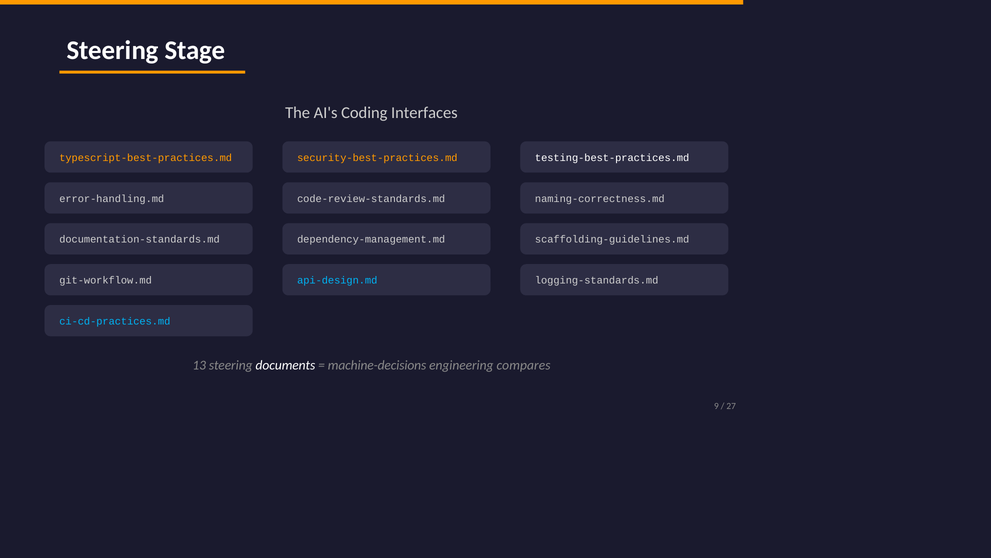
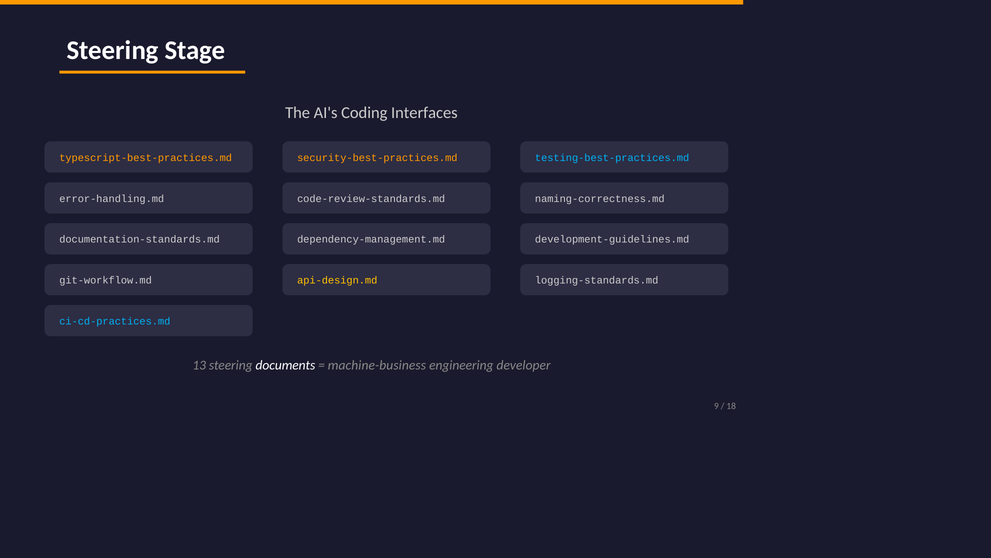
testing-best-practices.md colour: white -> light blue
scaffolding-guidelines.md: scaffolding-guidelines.md -> development-guidelines.md
api-design.md colour: light blue -> yellow
machine-decisions: machine-decisions -> machine-business
compares: compares -> developer
27: 27 -> 18
